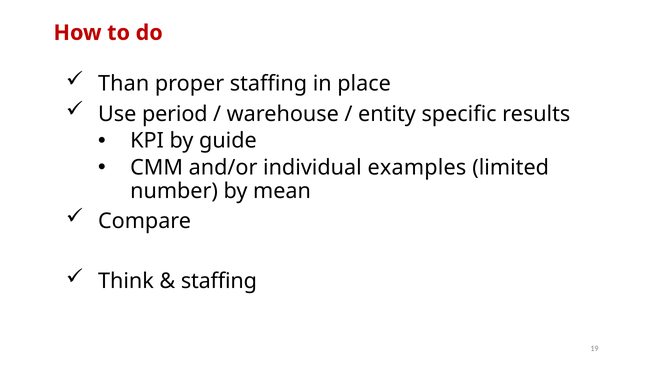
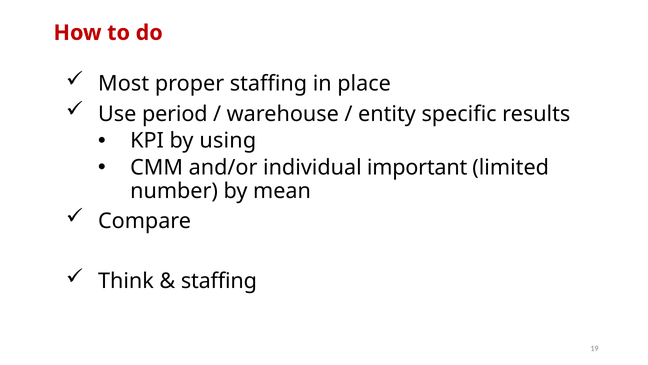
Than: Than -> Most
guide: guide -> using
examples: examples -> important
